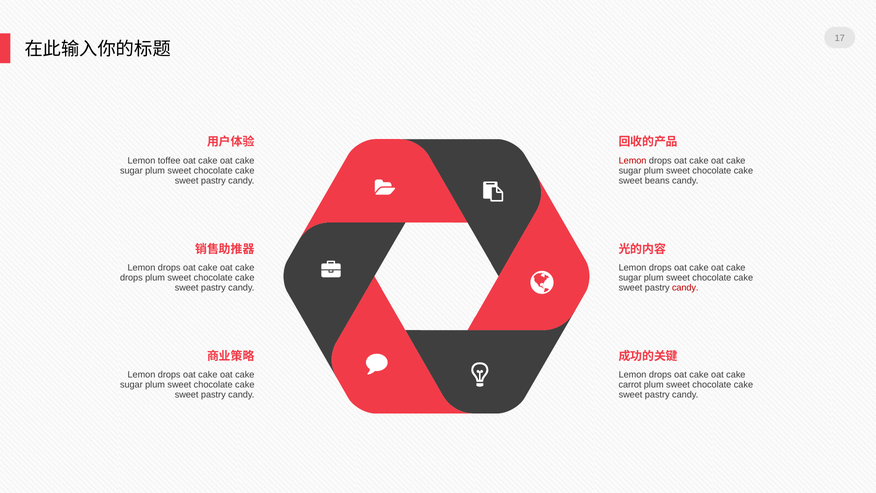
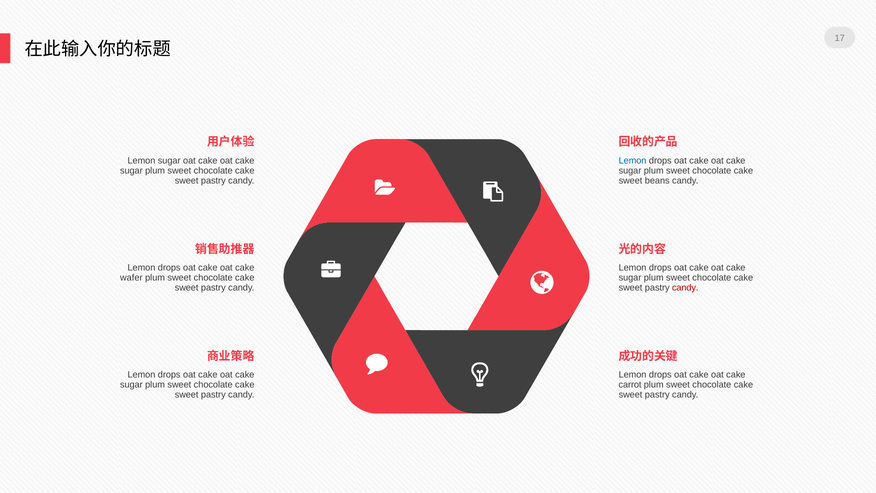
Lemon toffee: toffee -> sugar
Lemon at (633, 161) colour: red -> blue
drops at (131, 278): drops -> wafer
